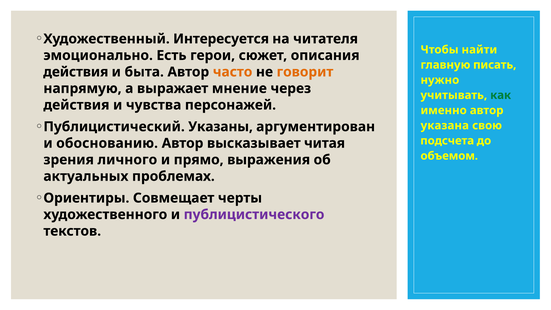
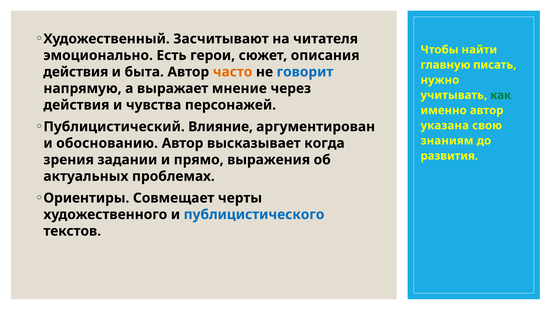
Интересуется: Интересуется -> Засчитывают
говорит colour: orange -> blue
Указаны: Указаны -> Влияние
подсчета: подсчета -> знаниям
читая: читая -> когда
объемом: объемом -> развития
личного: личного -> задании
публицистического colour: purple -> blue
